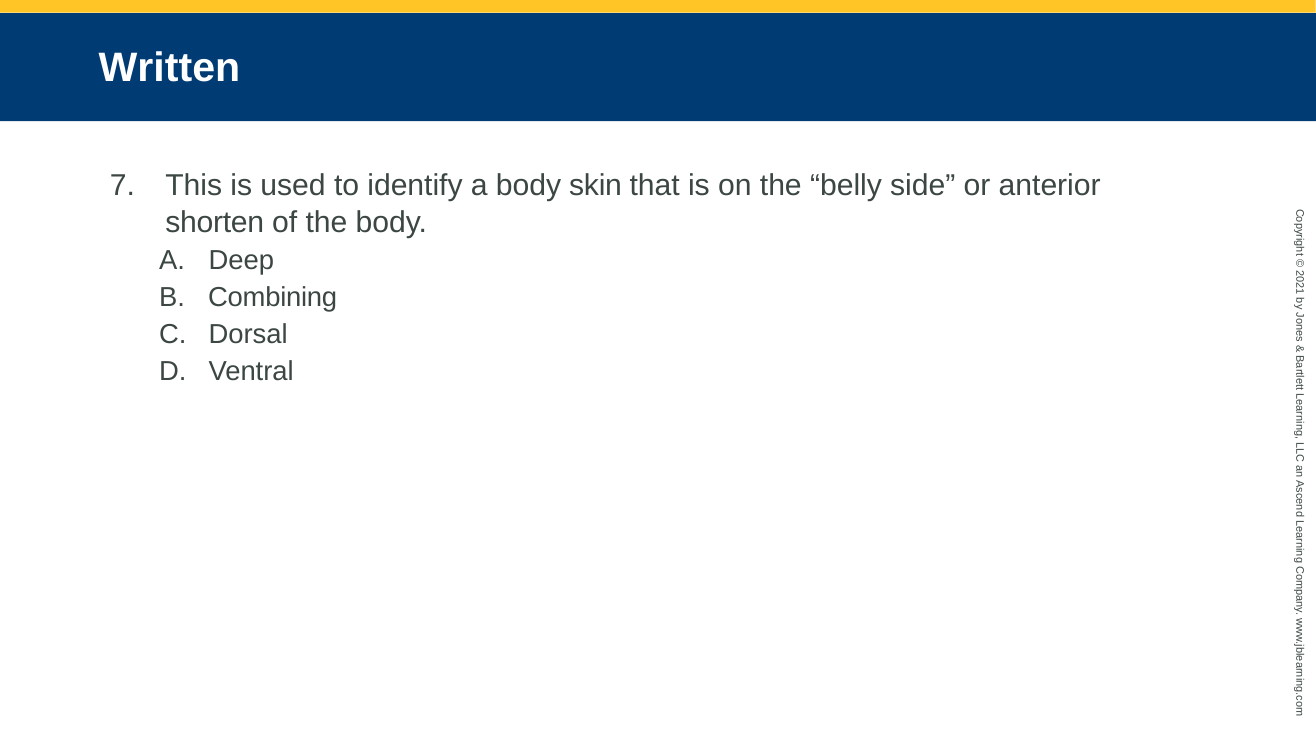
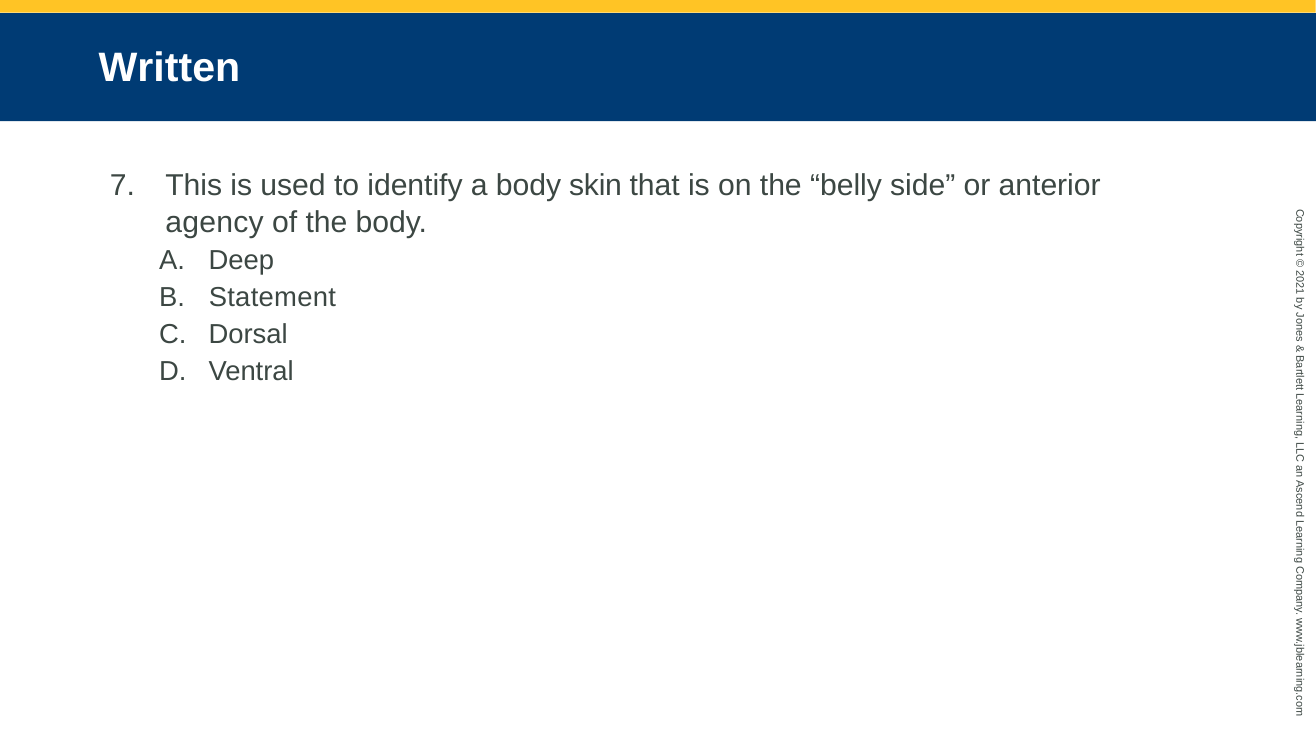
shorten: shorten -> agency
Combining: Combining -> Statement
